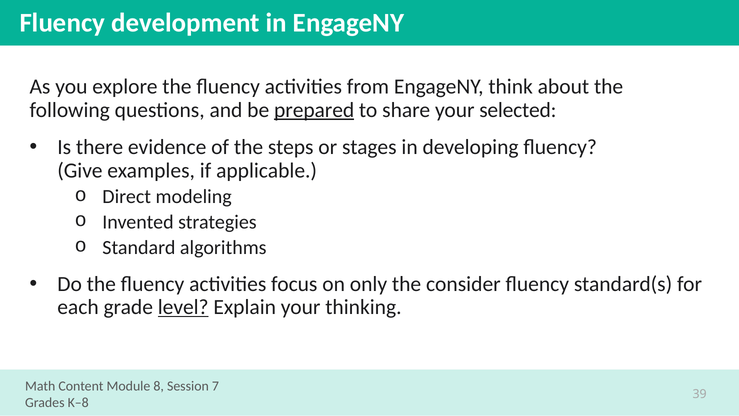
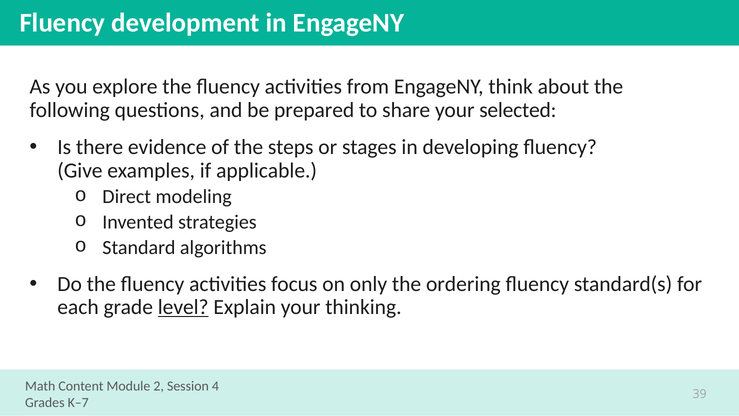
prepared underline: present -> none
consider: consider -> ordering
8: 8 -> 2
7: 7 -> 4
K–8: K–8 -> K–7
